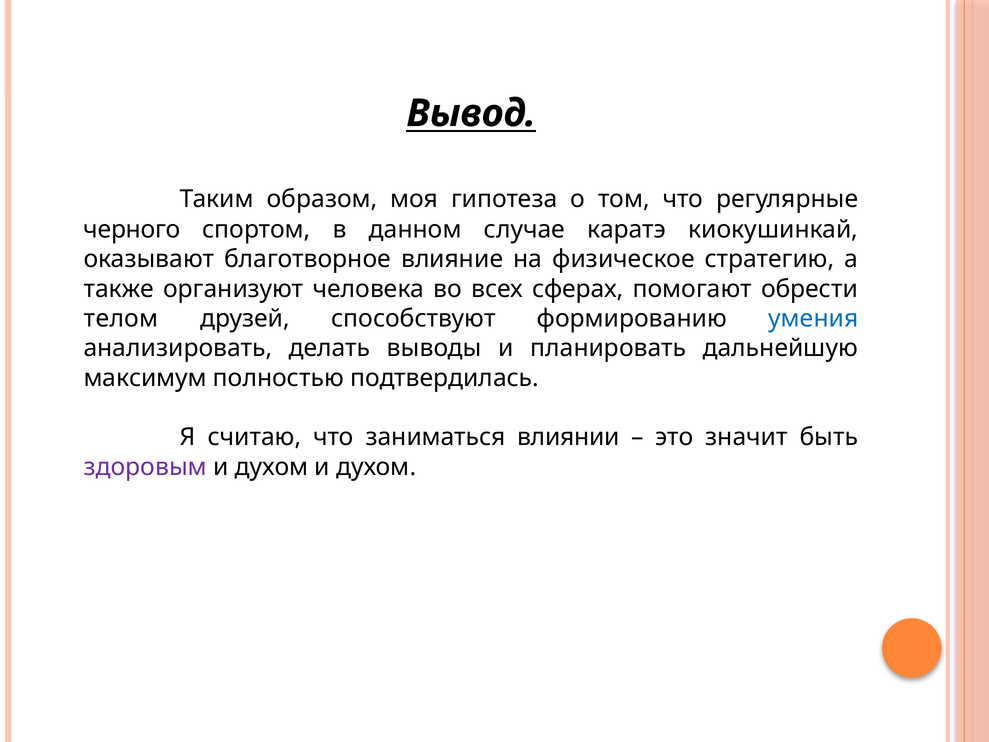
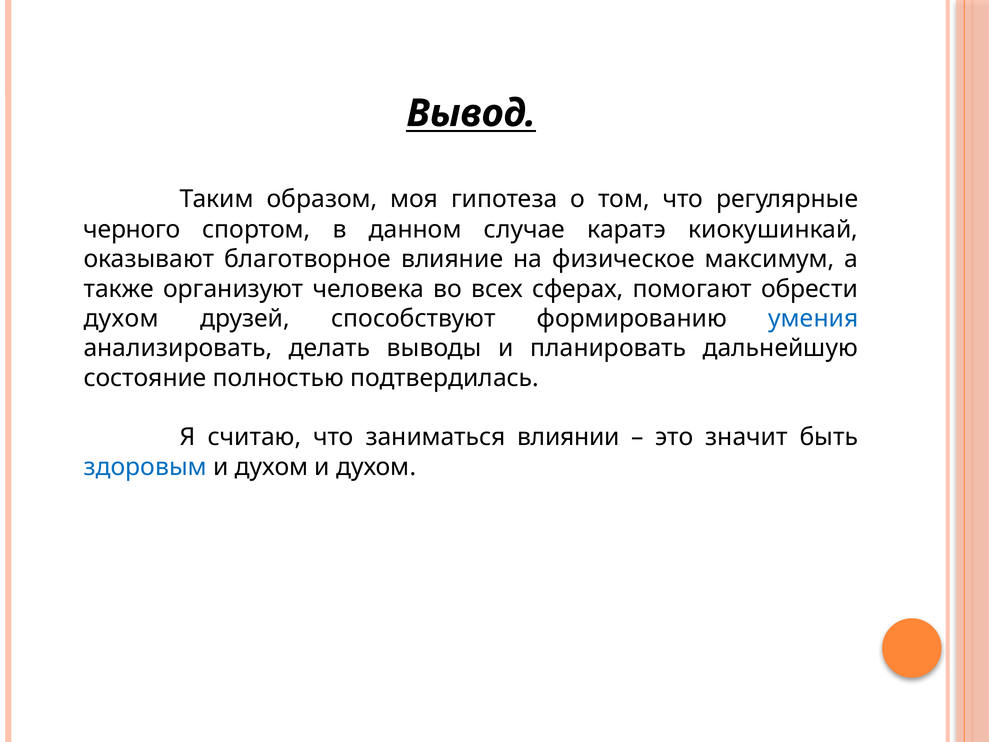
стратегию: стратегию -> максимум
телом at (121, 318): телом -> духом
максимум: максимум -> состояние
здоровым colour: purple -> blue
